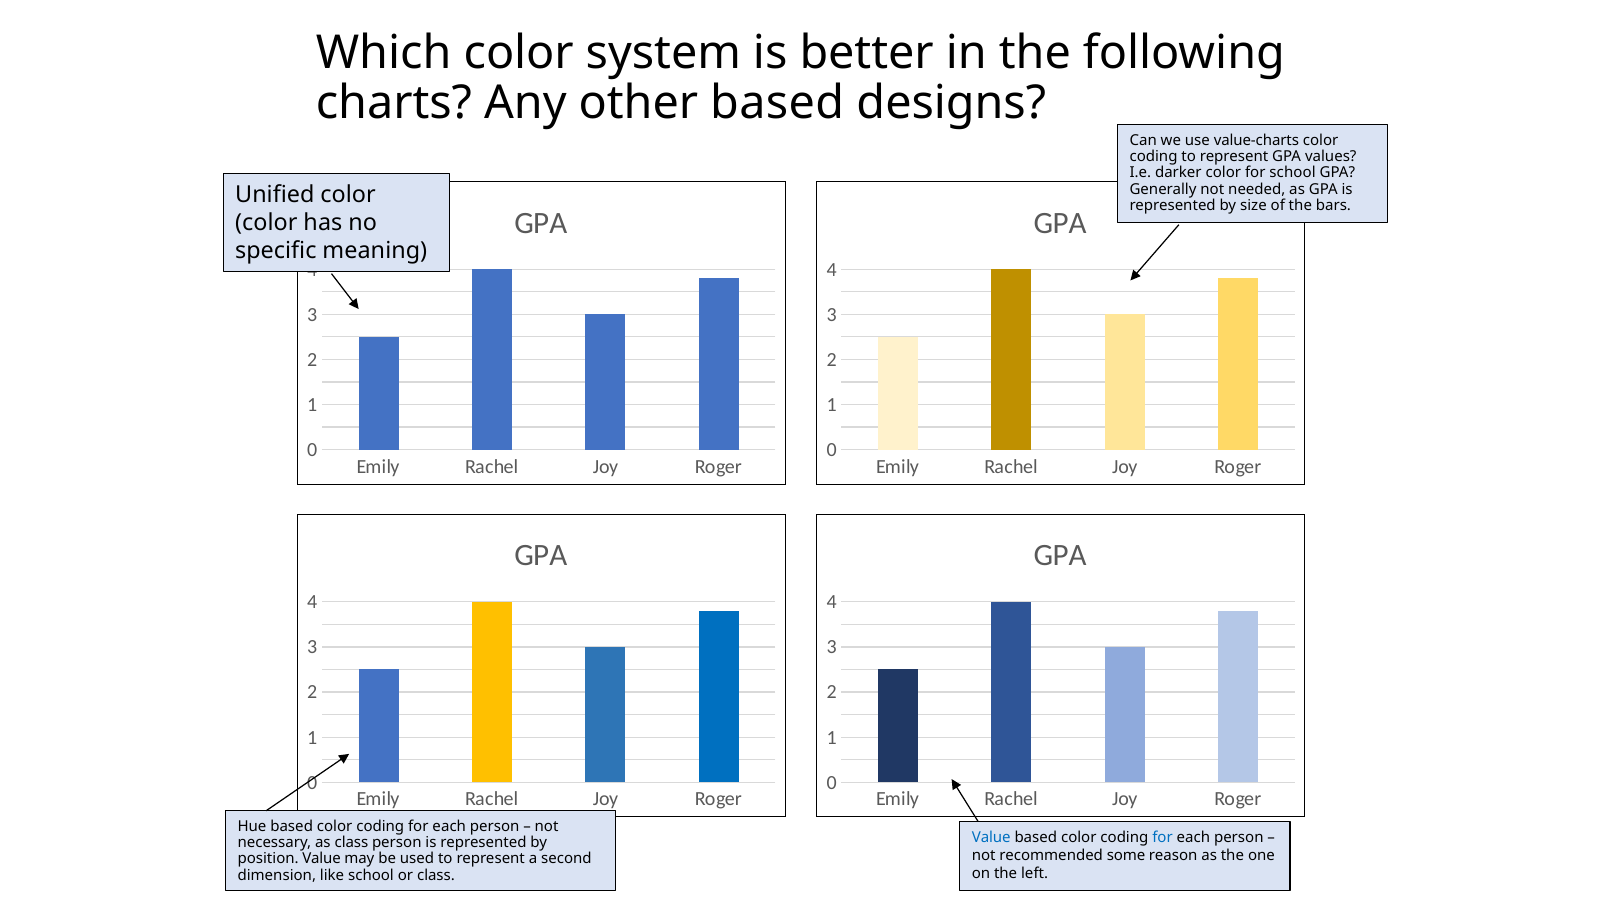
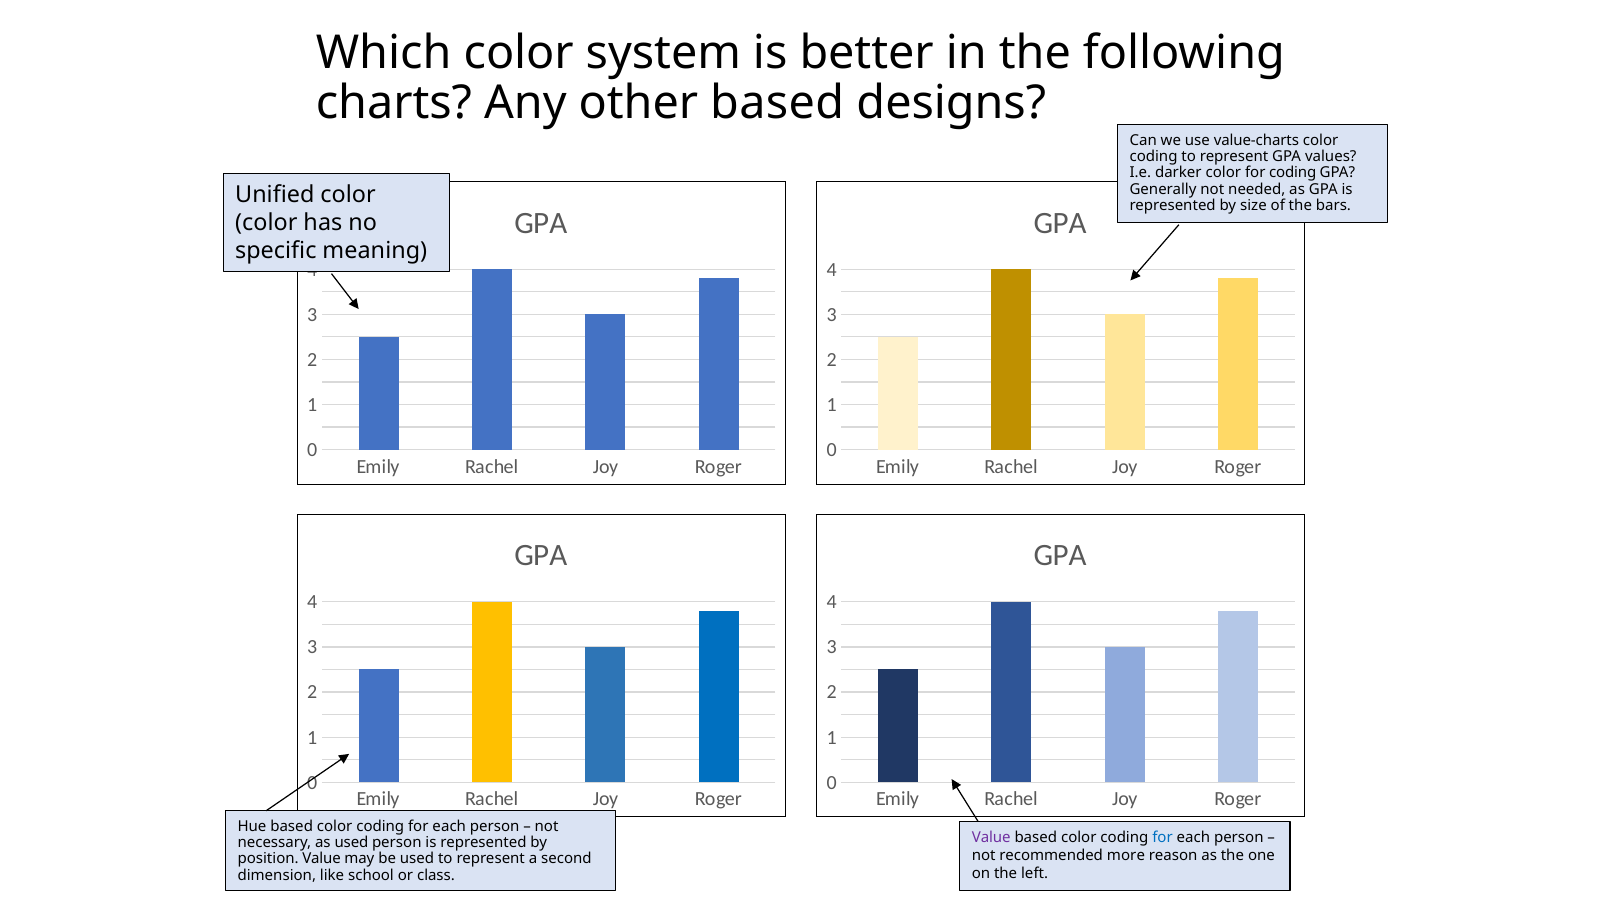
for school: school -> coding
Value at (991, 838) colour: blue -> purple
as class: class -> used
some: some -> more
